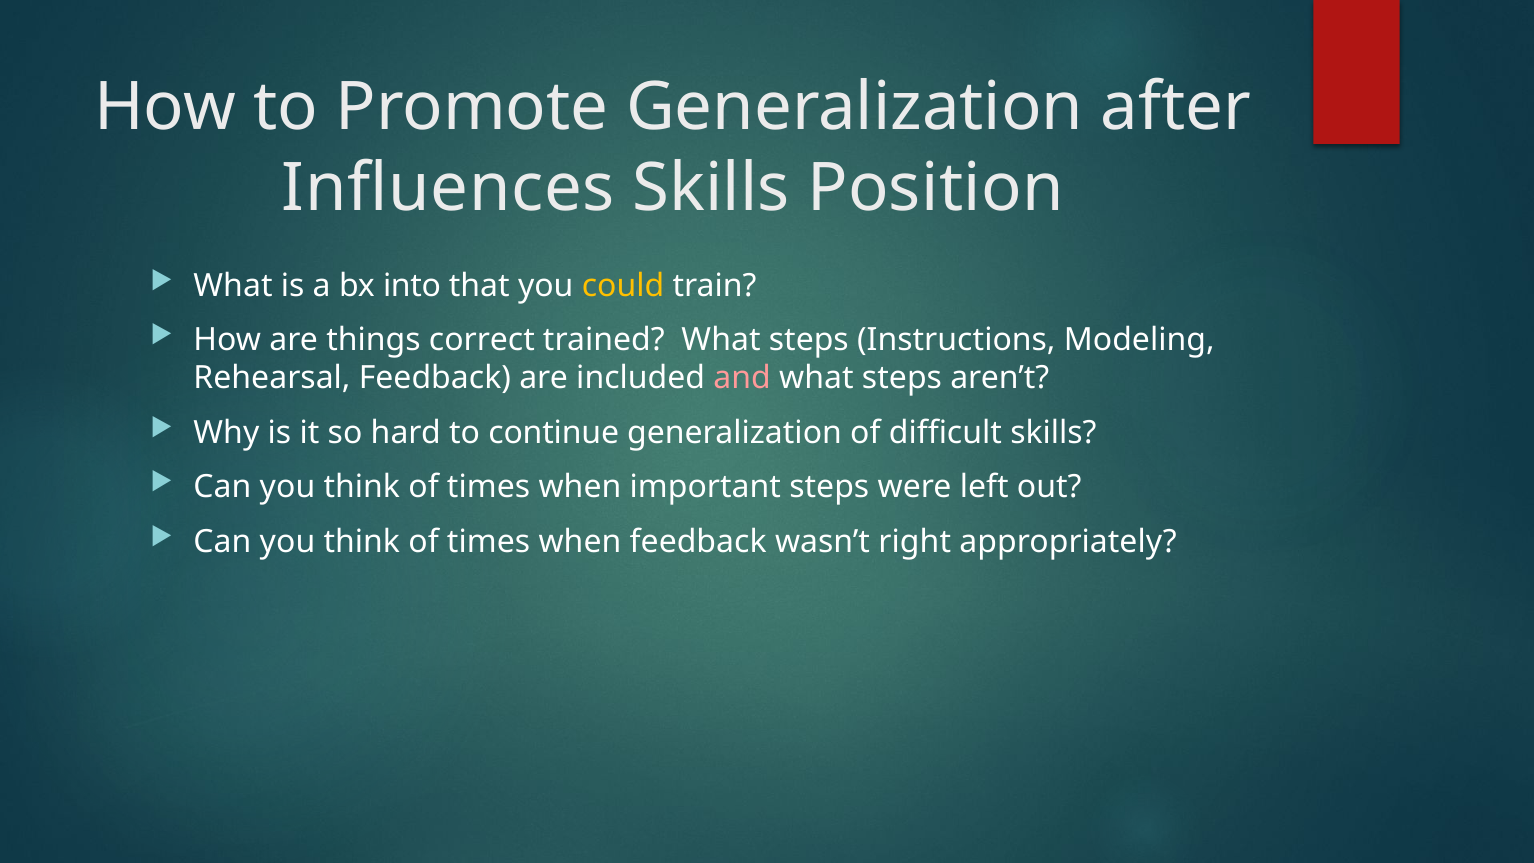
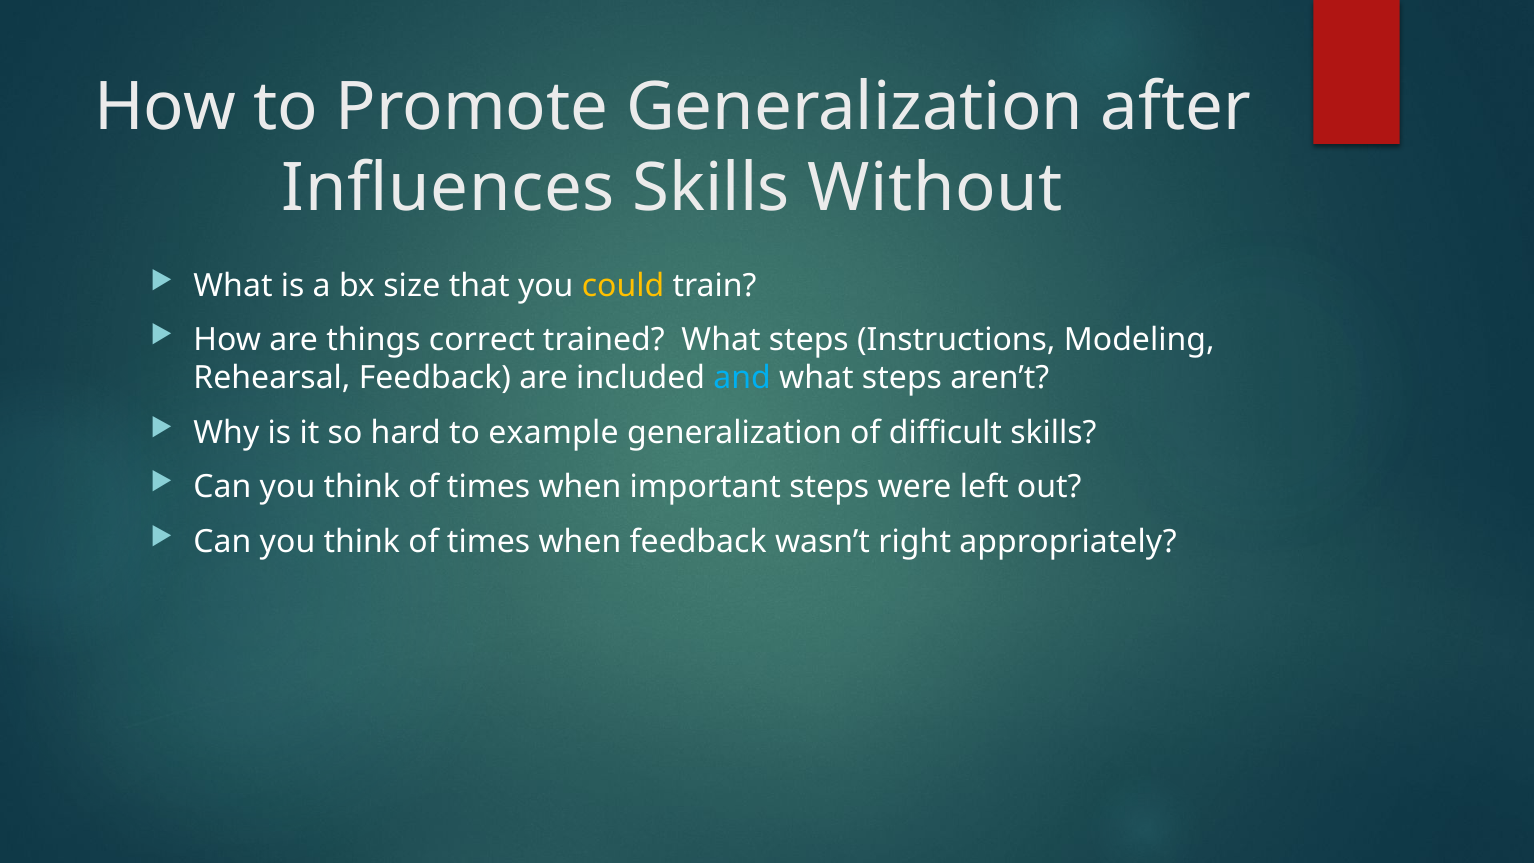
Position: Position -> Without
into: into -> size
and colour: pink -> light blue
continue: continue -> example
